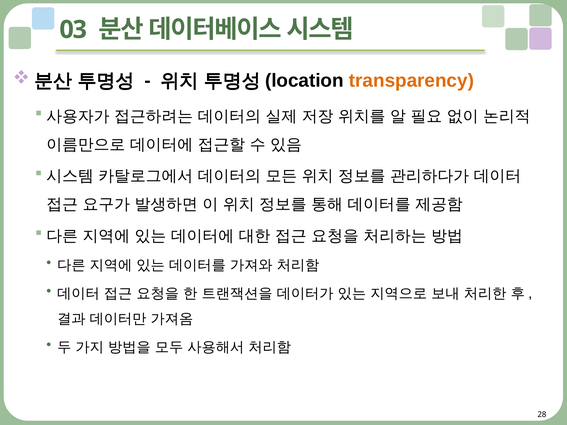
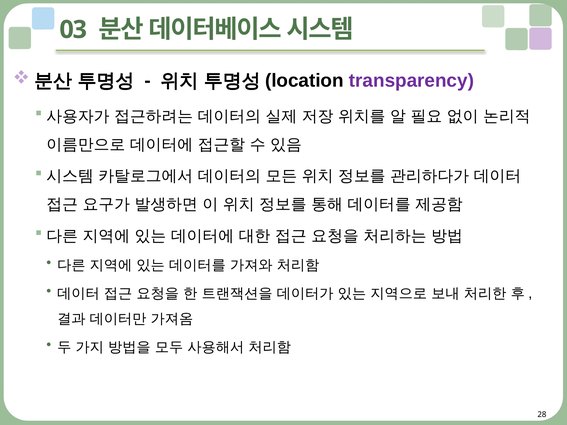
transparency colour: orange -> purple
